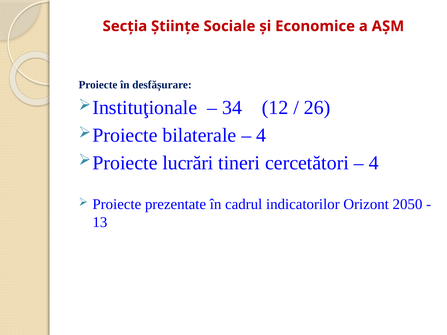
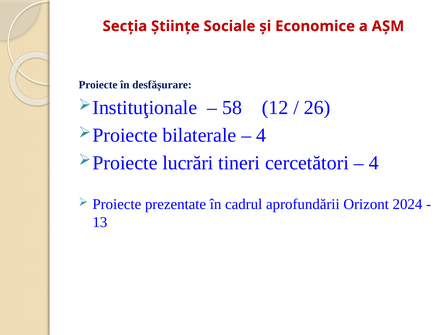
34: 34 -> 58
indicatorilor: indicatorilor -> aprofundării
2050: 2050 -> 2024
